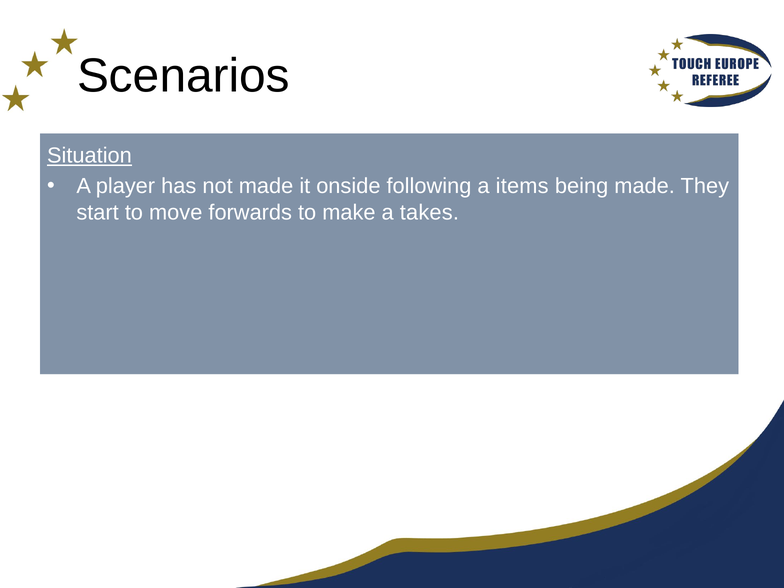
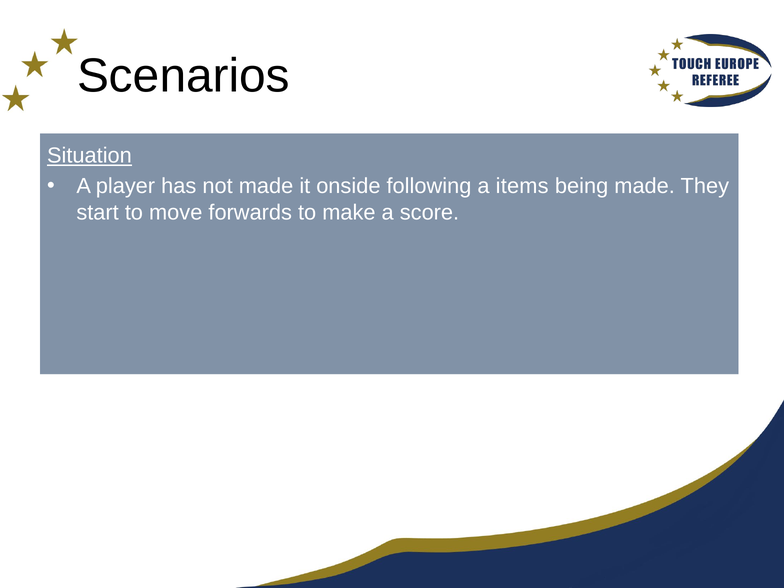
takes: takes -> score
